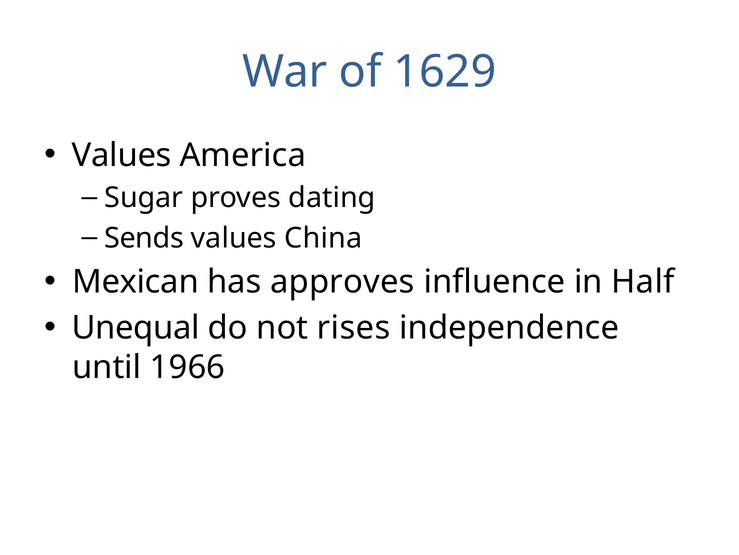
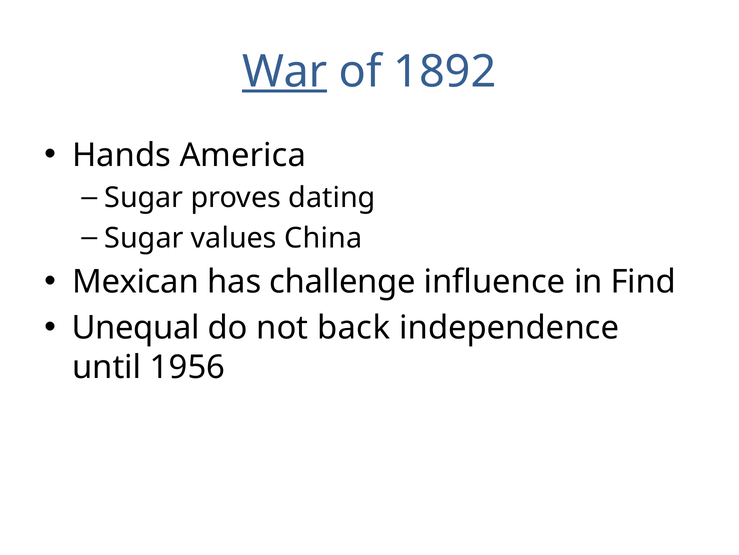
War underline: none -> present
1629: 1629 -> 1892
Values at (122, 155): Values -> Hands
Sends at (144, 238): Sends -> Sugar
approves: approves -> challenge
Half: Half -> Find
rises: rises -> back
1966: 1966 -> 1956
